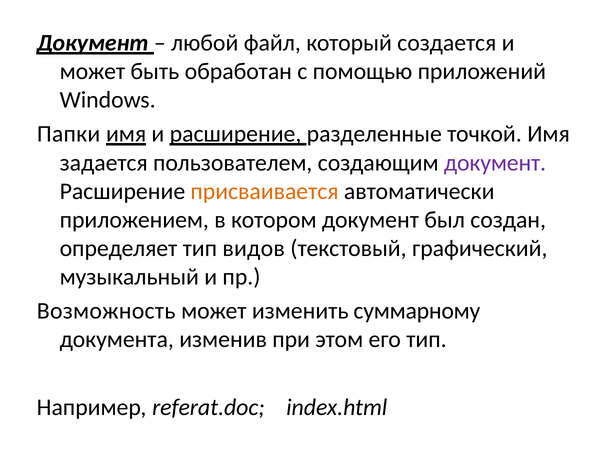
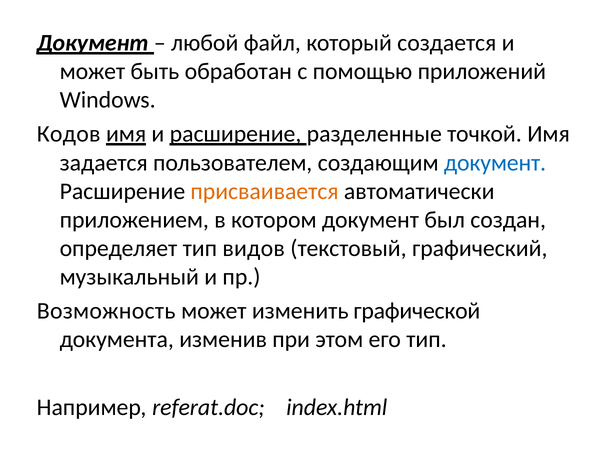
Папки: Папки -> Кодов
документ at (495, 163) colour: purple -> blue
суммарному: суммарному -> графической
